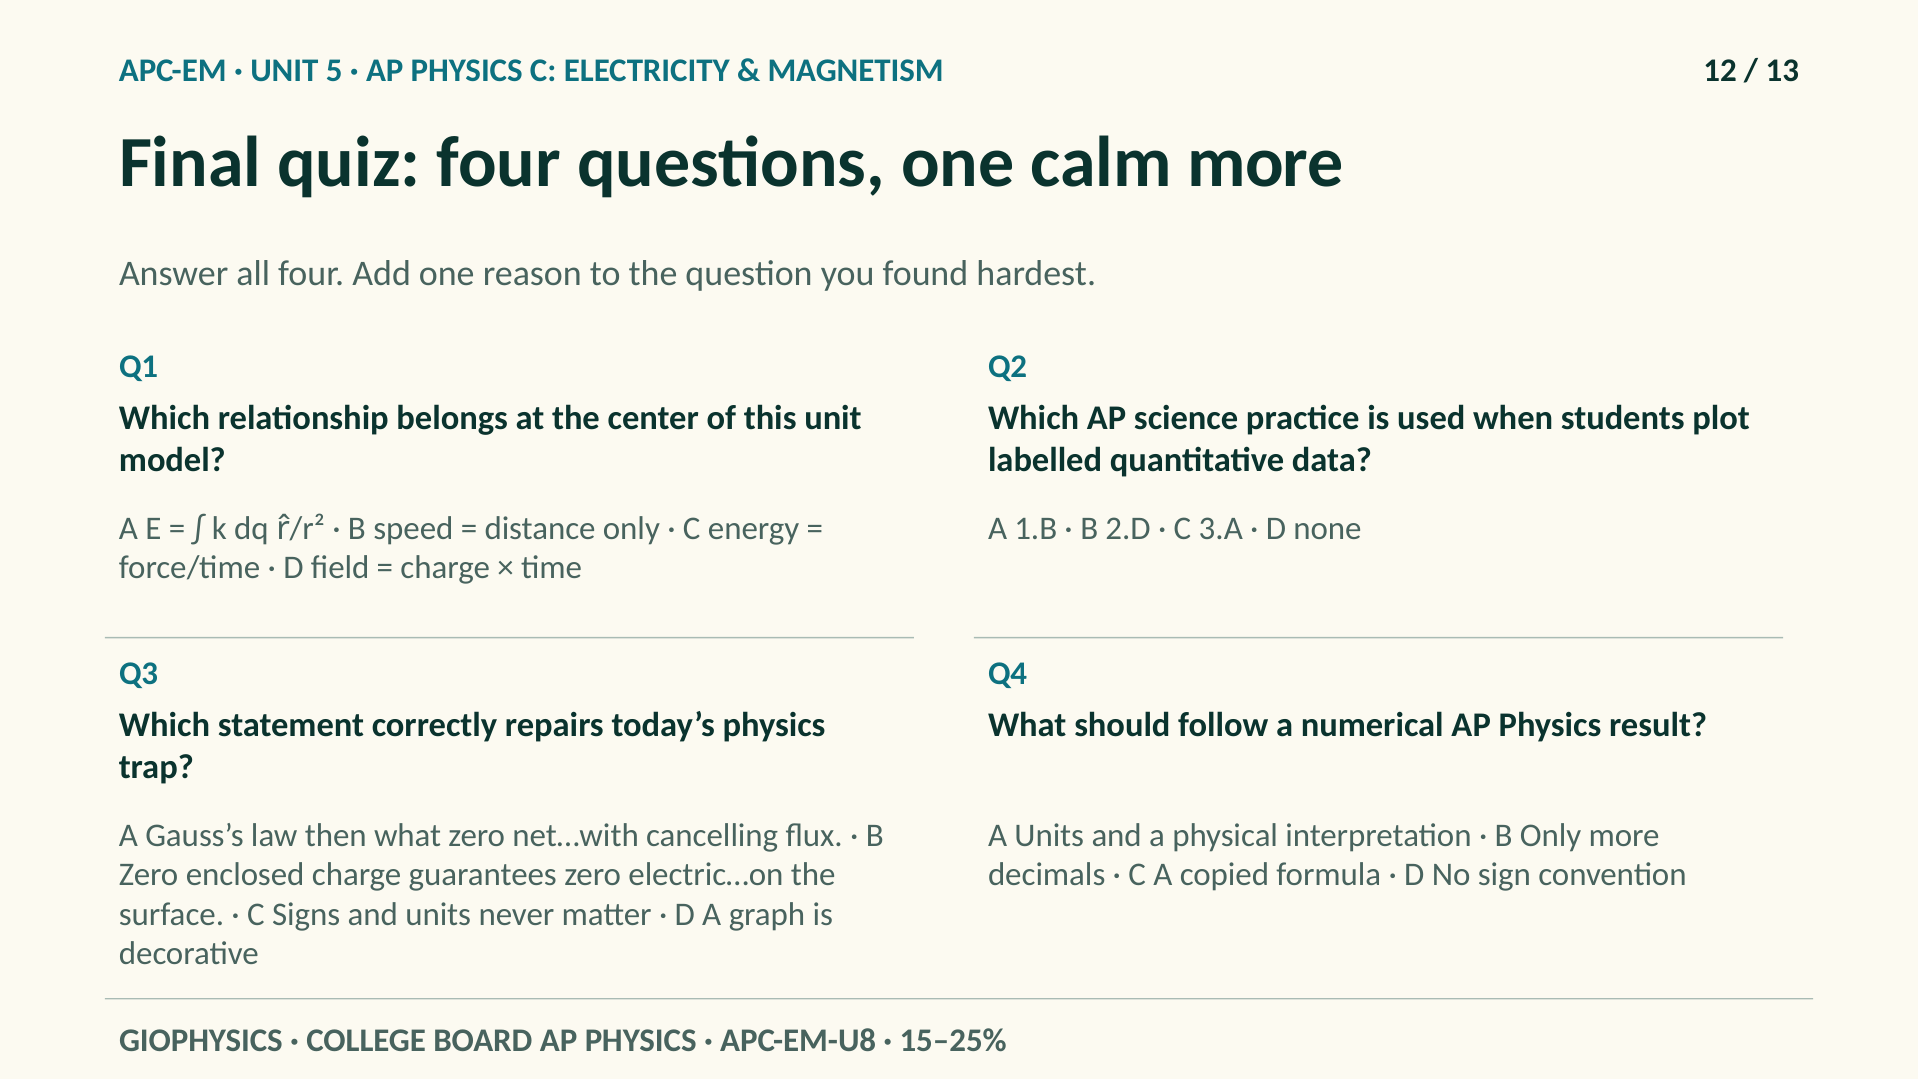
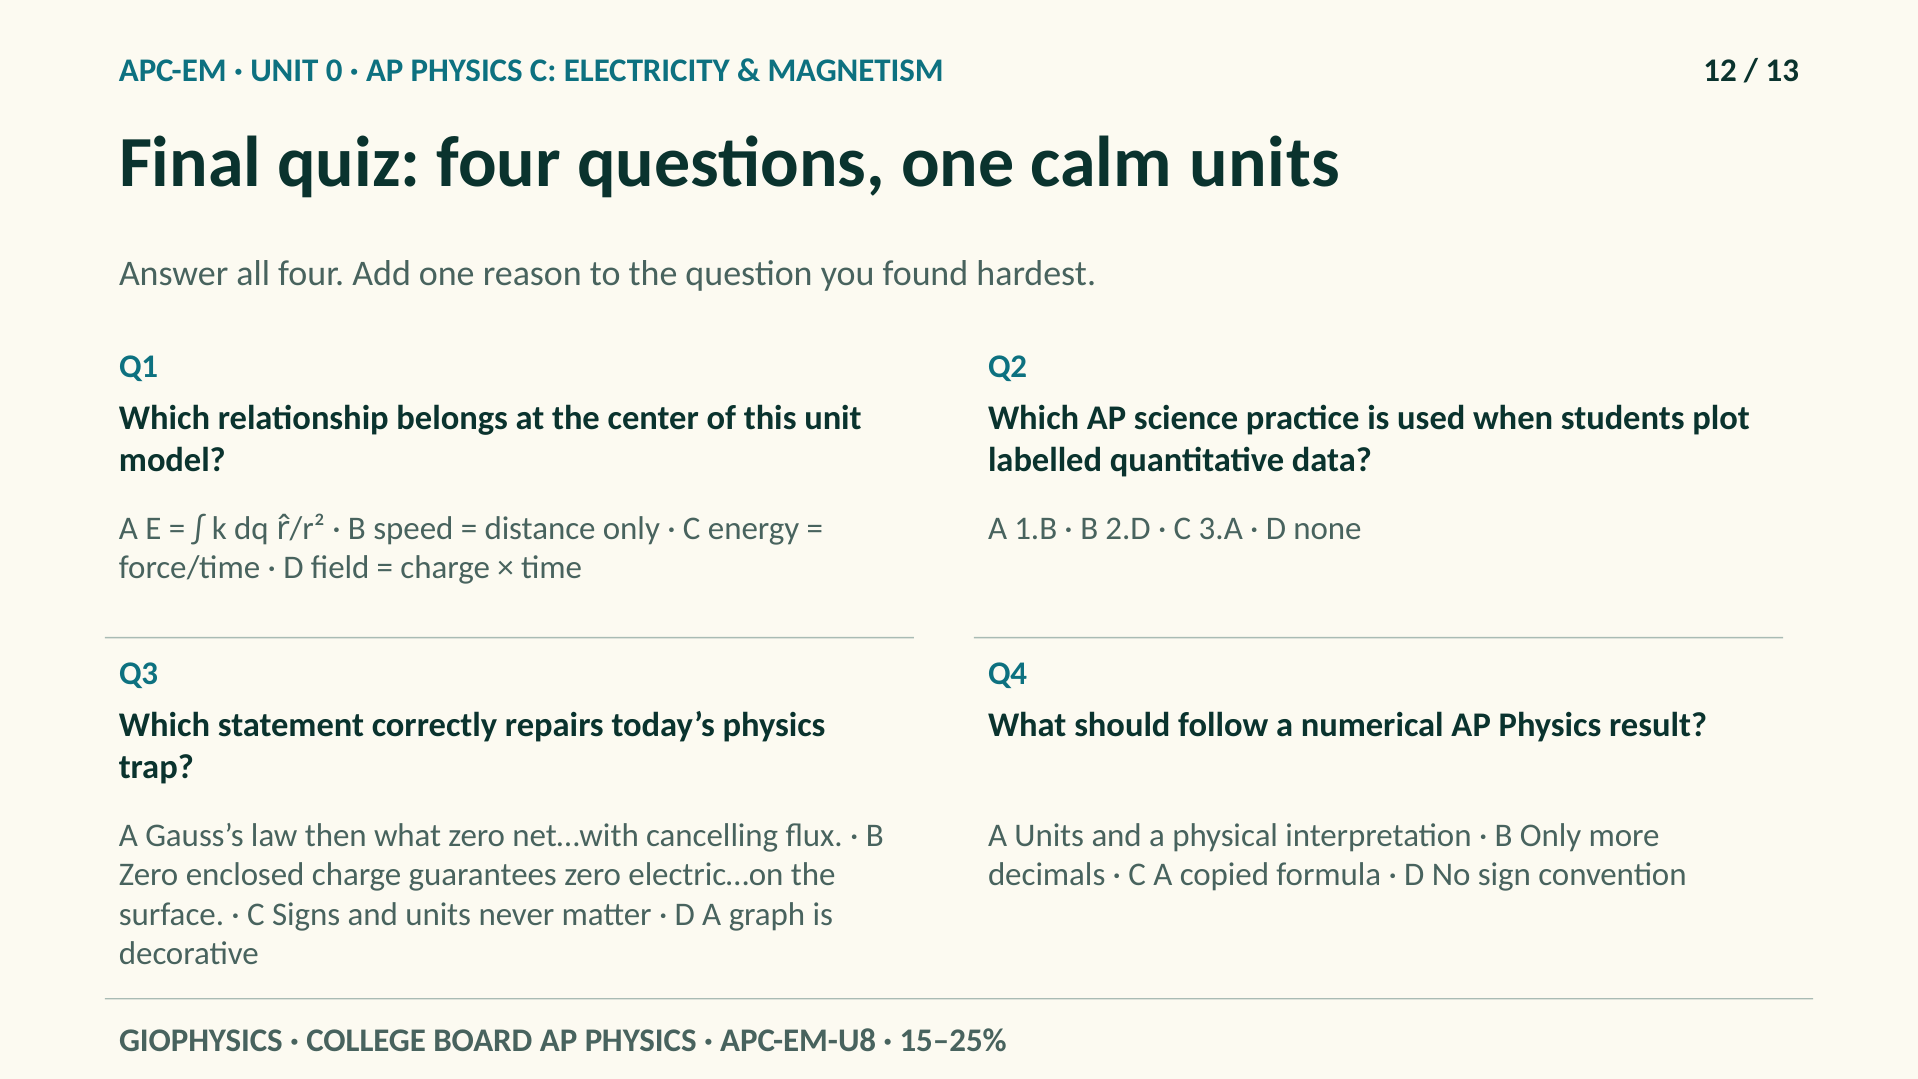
5: 5 -> 0
calm more: more -> units
